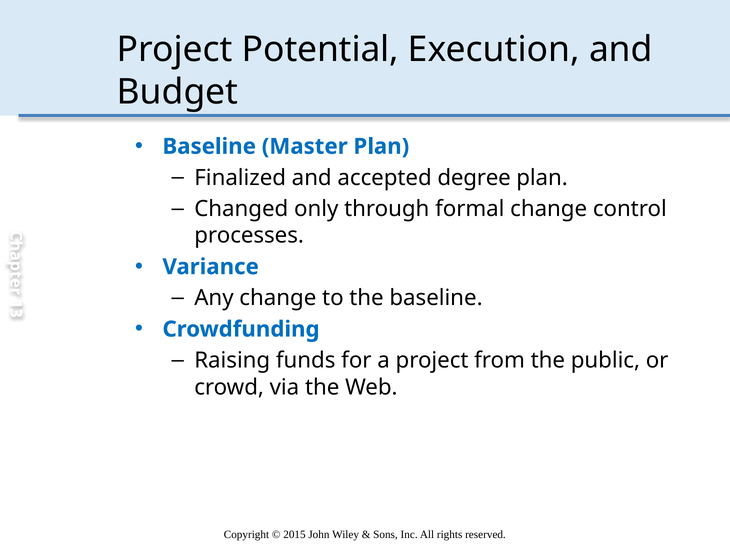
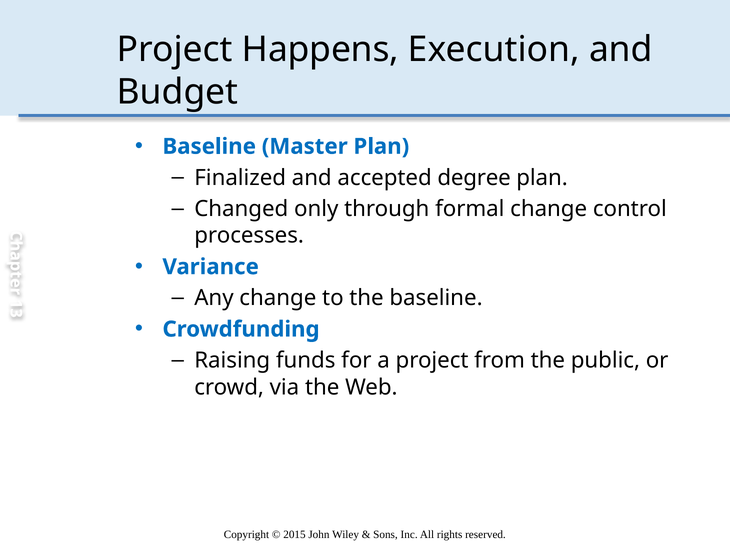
Potential: Potential -> Happens
